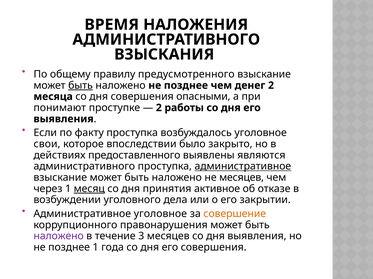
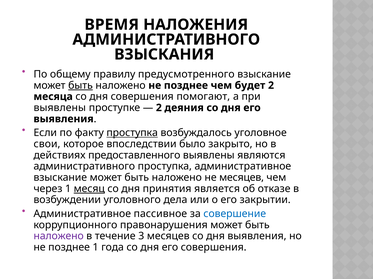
денег: денег -> будет
опасными: опасными -> помогают
понимают at (60, 108): понимают -> выявлены
работы: работы -> деяния
проступка at (132, 133) underline: none -> present
административное at (243, 167) underline: present -> none
активное: активное -> является
Административное уголовное: уголовное -> пассивное
совершение colour: orange -> blue
